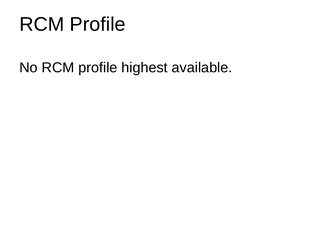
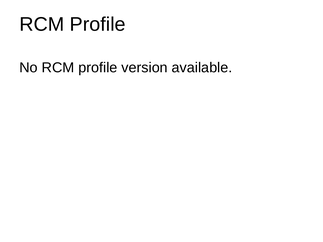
highest: highest -> version
